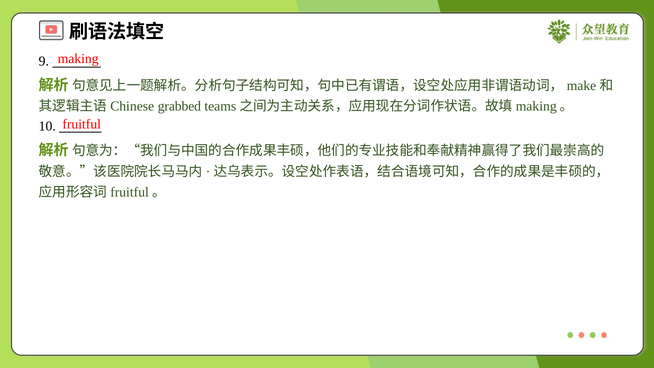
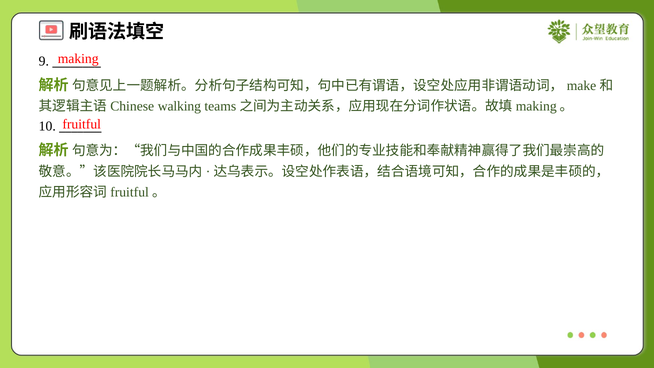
grabbed: grabbed -> walking
